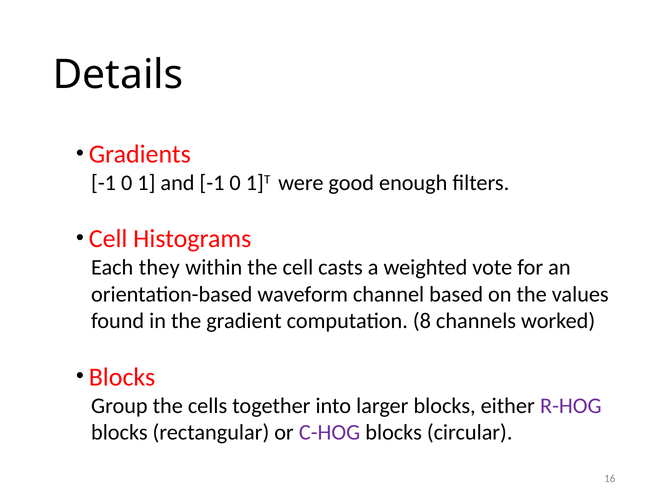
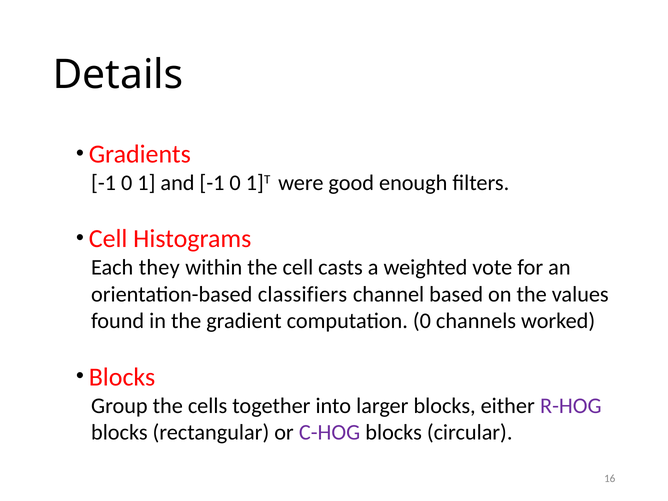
waveform: waveform -> classifiers
computation 8: 8 -> 0
